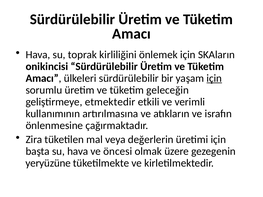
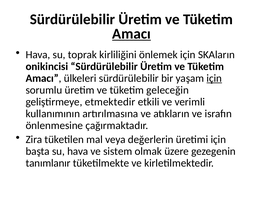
Amacı at (131, 34) underline: none -> present
öncesi: öncesi -> sistem
yeryüzüne: yeryüzüne -> tanımlanır
